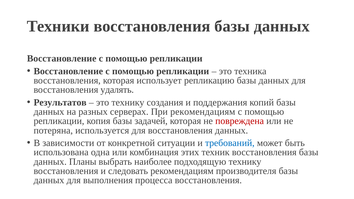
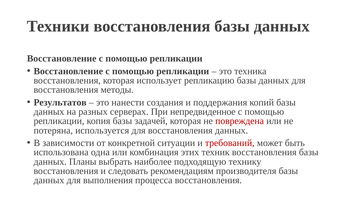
удалять: удалять -> методы
это технику: технику -> нанести
При рекомендациям: рекомендациям -> непредвиденное
требований colour: blue -> red
